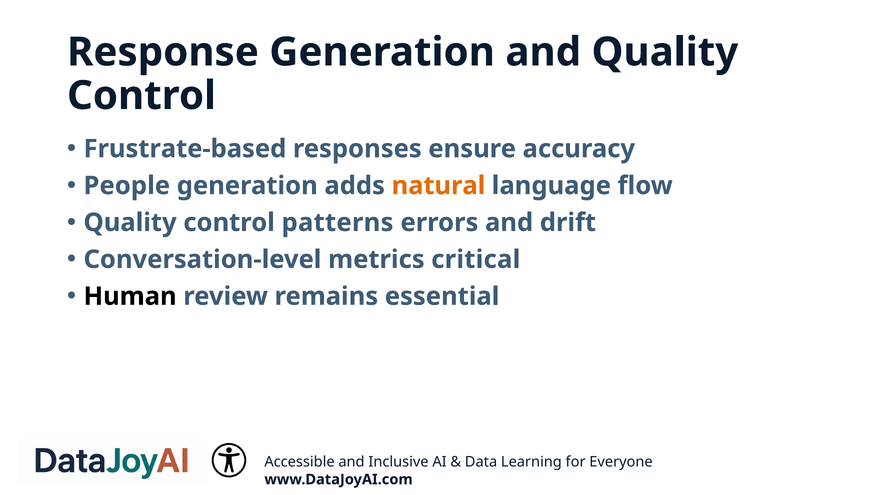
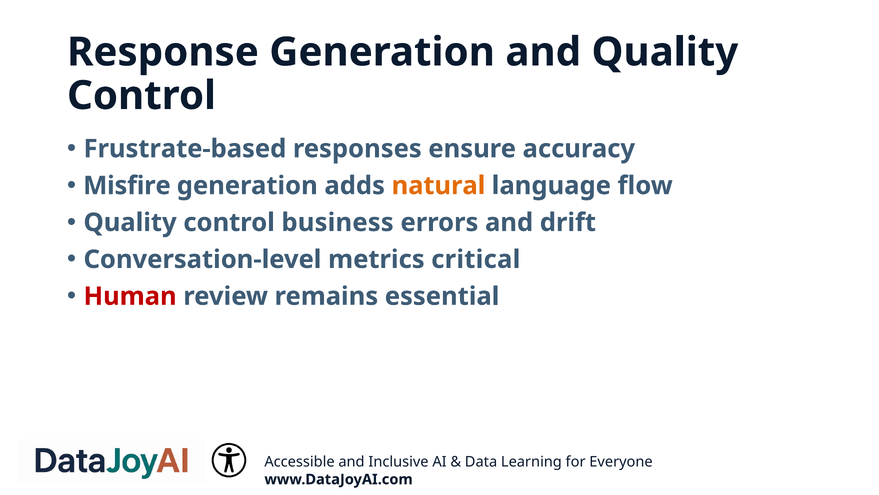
People: People -> Misfire
patterns: patterns -> business
Human colour: black -> red
